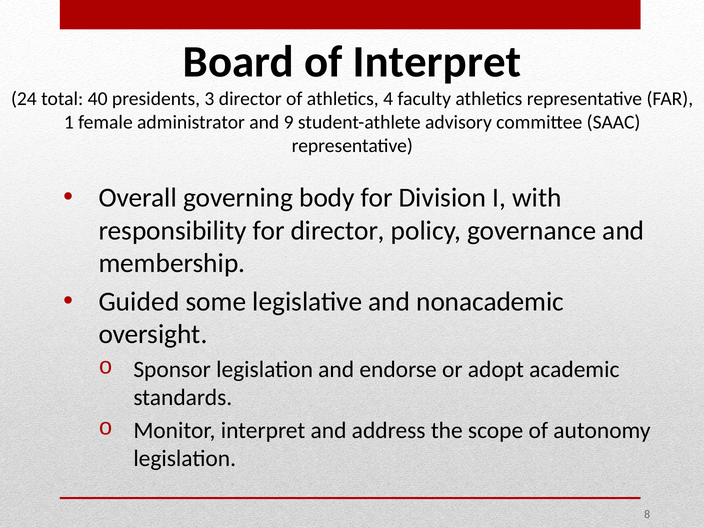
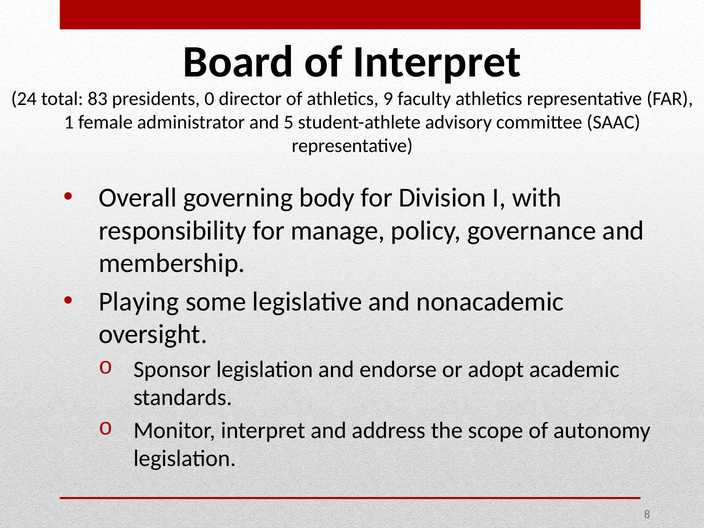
40: 40 -> 83
3: 3 -> 0
4: 4 -> 9
9: 9 -> 5
for director: director -> manage
Guided: Guided -> Playing
